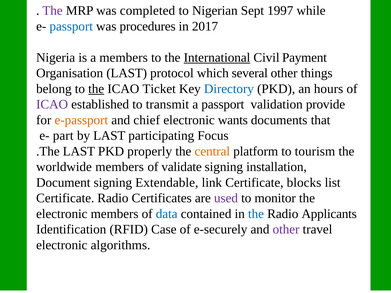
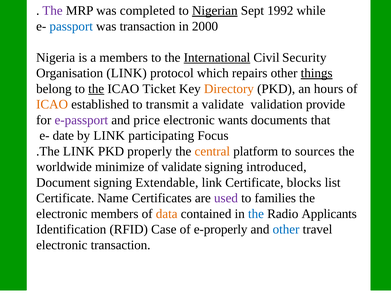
Nigerian underline: none -> present
1997: 1997 -> 1992
was procedures: procedures -> transaction
2017: 2017 -> 2000
Payment: Payment -> Security
Organisation LAST: LAST -> LINK
several: several -> repairs
things underline: none -> present
Directory colour: blue -> orange
ICAO at (52, 104) colour: purple -> orange
a passport: passport -> validate
e-passport colour: orange -> purple
chief: chief -> price
part: part -> date
by LAST: LAST -> LINK
.The LAST: LAST -> LINK
tourism: tourism -> sources
worldwide members: members -> minimize
installation: installation -> introduced
Certificate Radio: Radio -> Name
monitor: monitor -> families
data colour: blue -> orange
e-securely: e-securely -> e-properly
other at (286, 230) colour: purple -> blue
electronic algorithms: algorithms -> transaction
